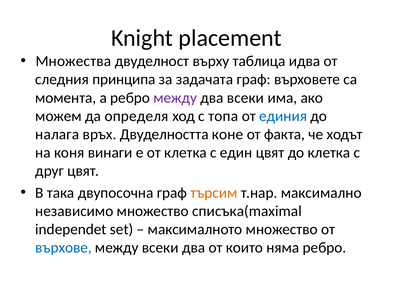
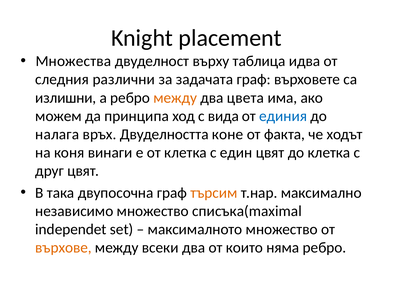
принципа: принципа -> различни
момента: момента -> излишни
между at (175, 98) colour: purple -> orange
два всеки: всеки -> цвета
определя: определя -> принципа
топа: топа -> вида
върхове colour: blue -> orange
